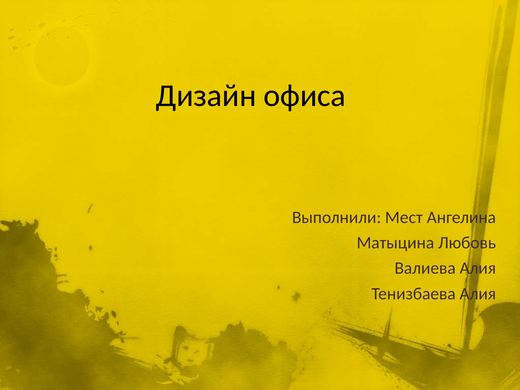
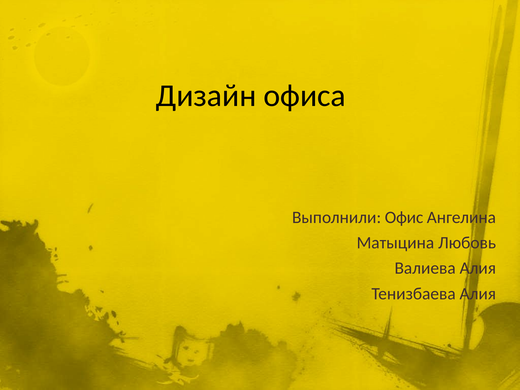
Мест: Мест -> Офис
